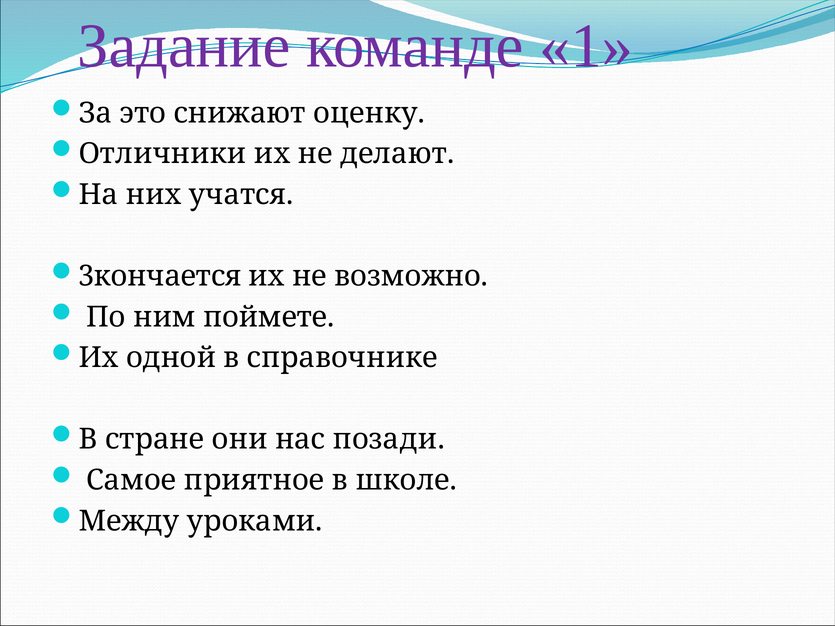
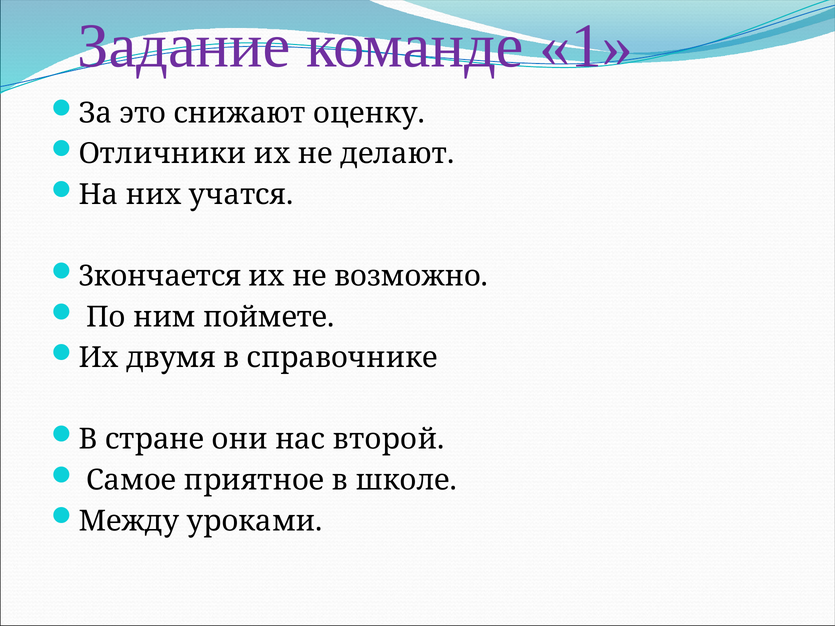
одной: одной -> двумя
позади: позади -> второй
